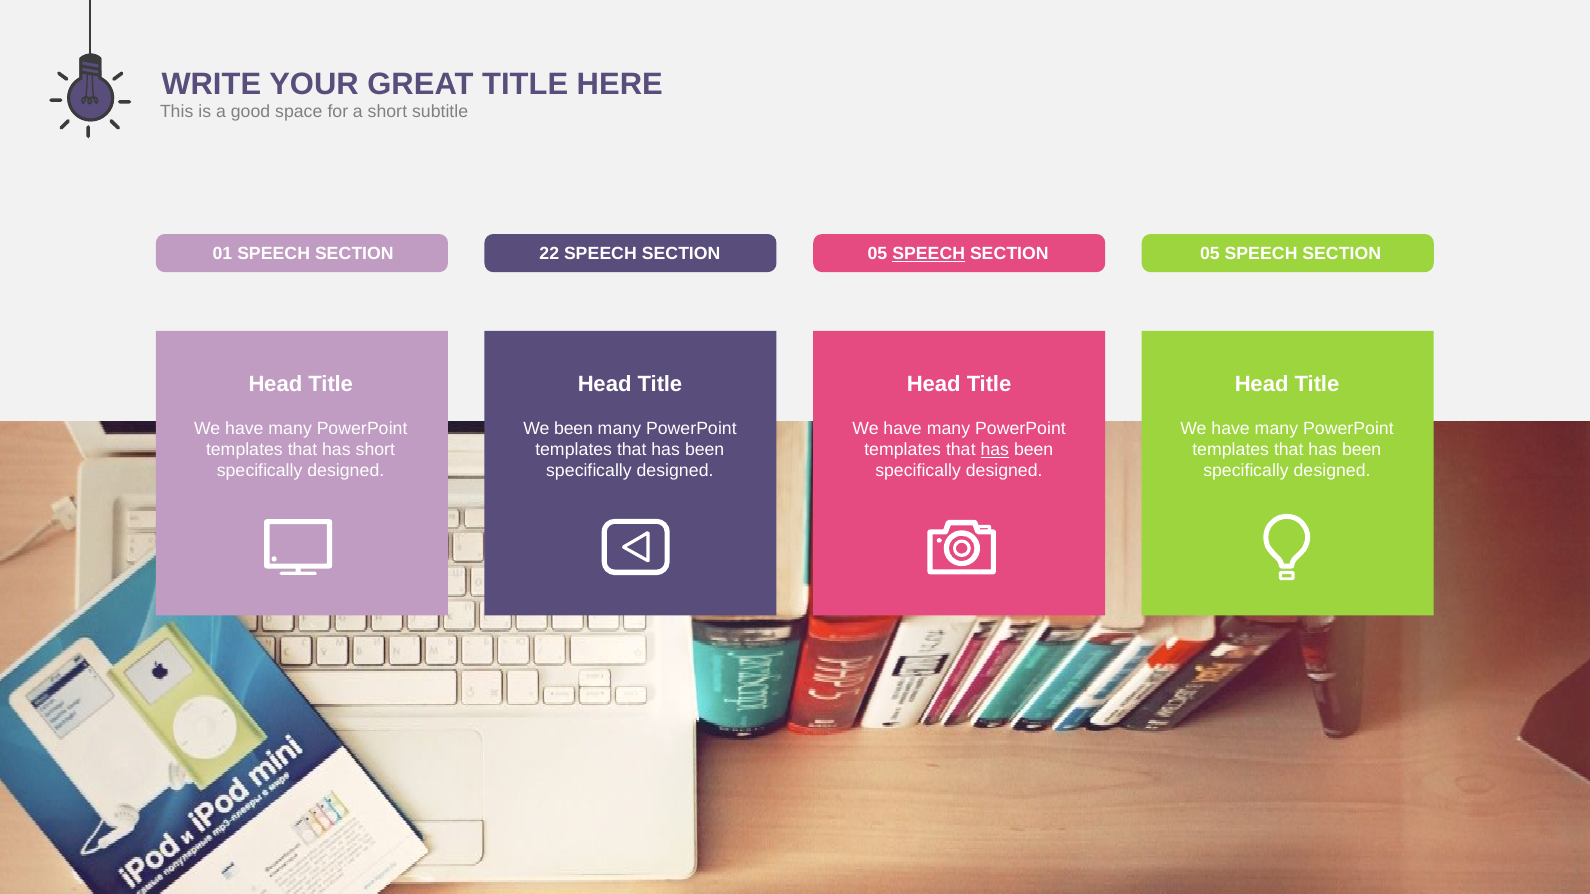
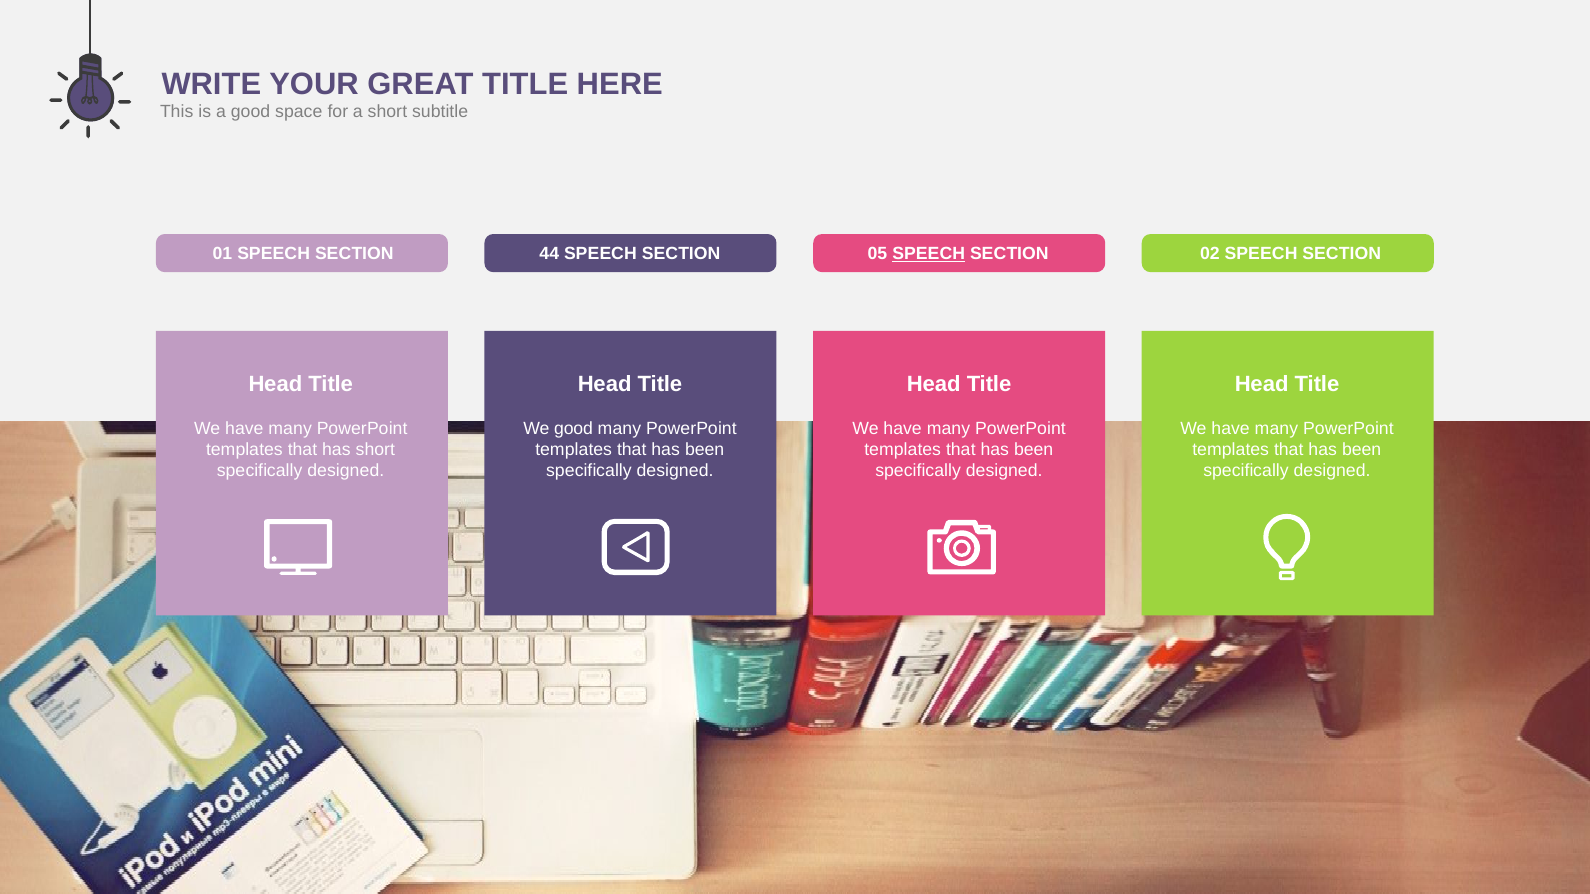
22: 22 -> 44
05 at (1210, 254): 05 -> 02
We been: been -> good
has at (995, 450) underline: present -> none
